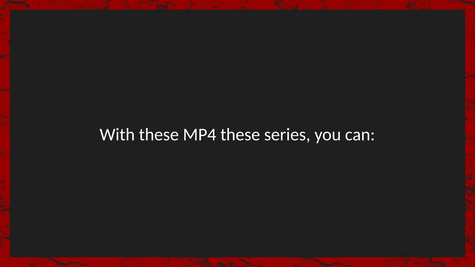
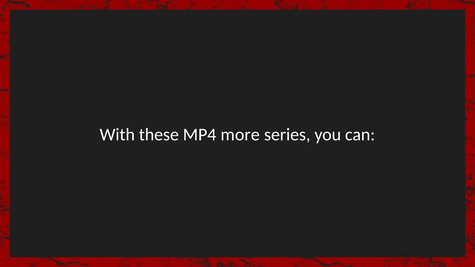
MP4 these: these -> more
